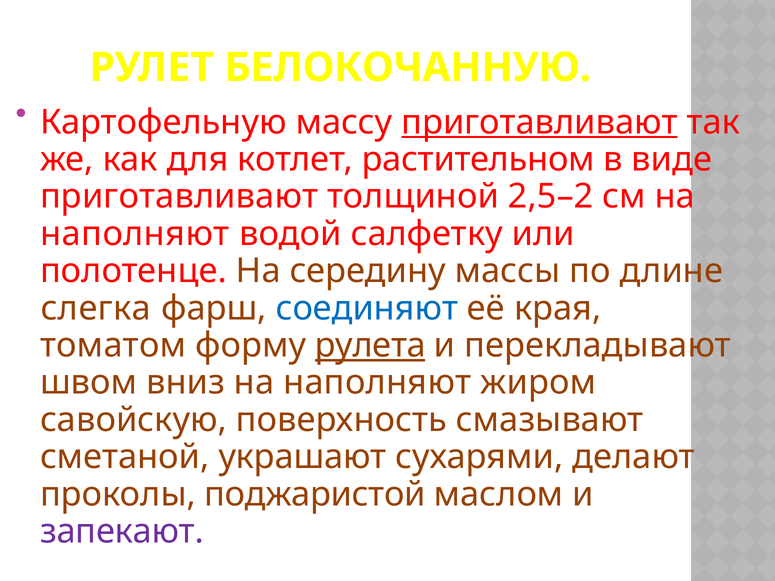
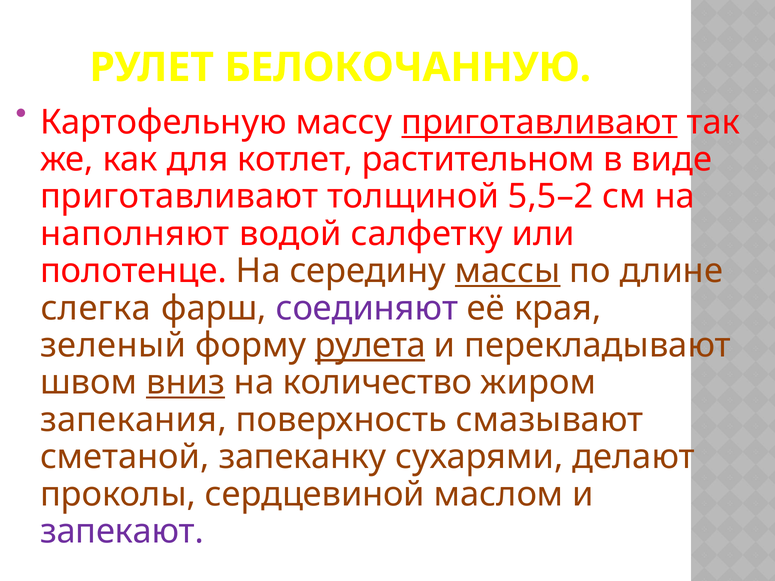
2,5–2: 2,5–2 -> 5,5–2
массы underline: none -> present
соединяют colour: blue -> purple
томатом: томатом -> зеленый
вниз underline: none -> present
наполняют at (377, 383): наполняют -> количество
савойскую: савойскую -> запекания
украшают: украшают -> запеканку
поджаристой: поджаристой -> сердцевиной
